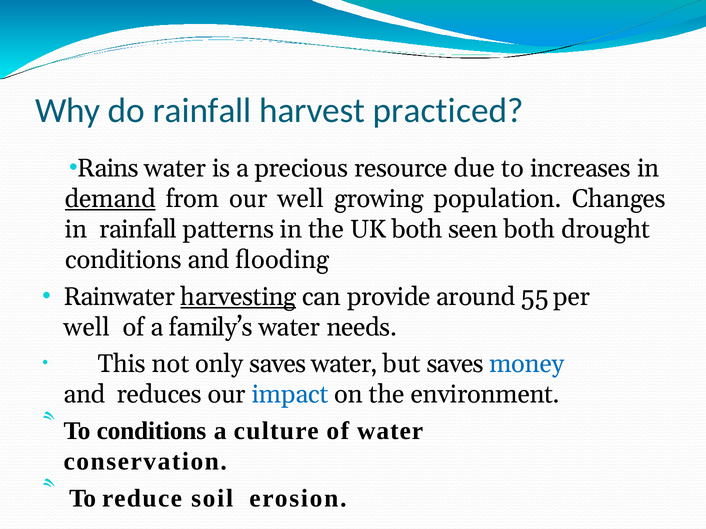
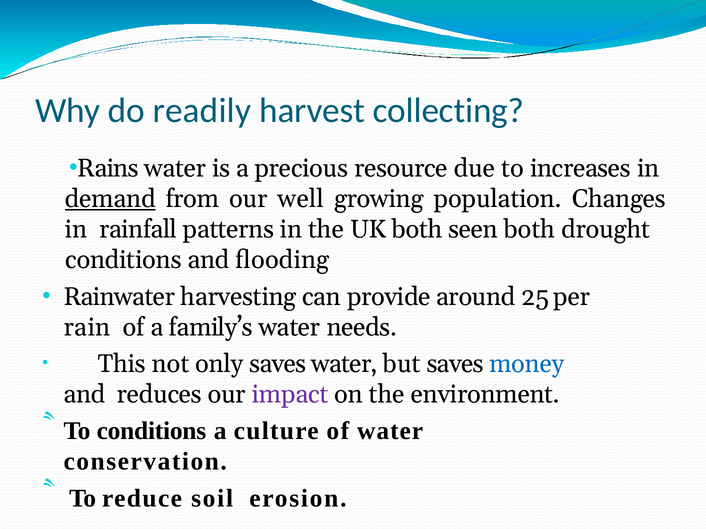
do rainfall: rainfall -> readily
practiced: practiced -> collecting
harvesting underline: present -> none
55: 55 -> 25
well at (87, 327): well -> rain
impact colour: blue -> purple
